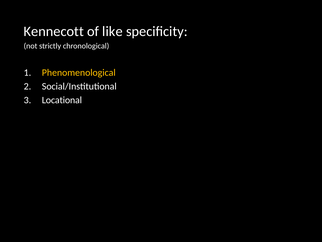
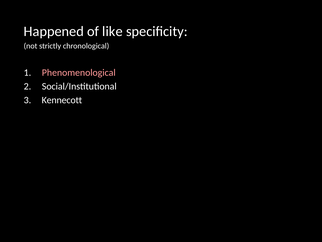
Kennecott: Kennecott -> Happened
Phenomenological colour: yellow -> pink
Locational: Locational -> Kennecott
